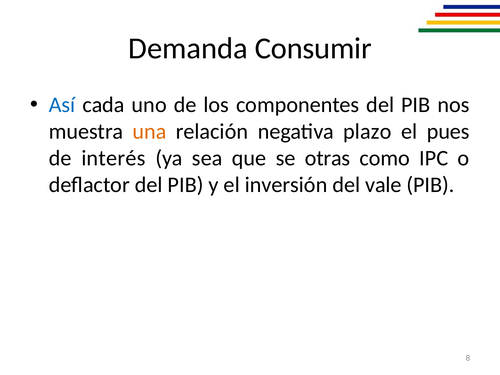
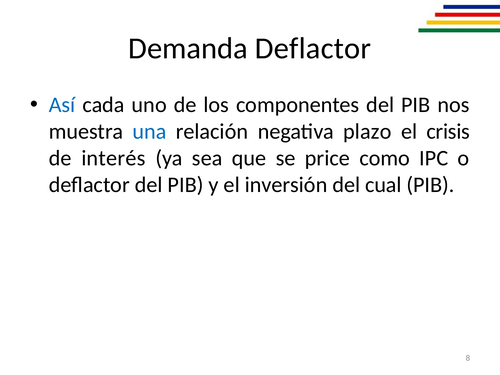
Demanda Consumir: Consumir -> Deflactor
una colour: orange -> blue
pues: pues -> crisis
otras: otras -> price
vale: vale -> cual
